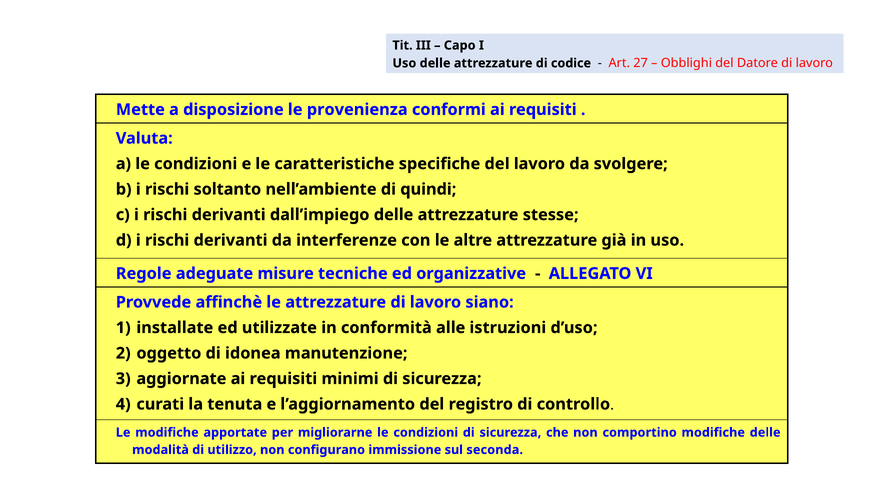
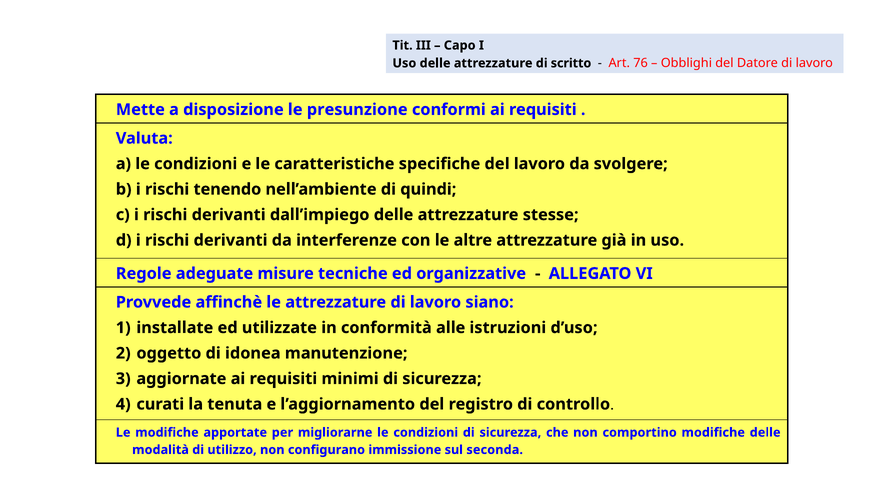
codice: codice -> scritto
27: 27 -> 76
provenienza: provenienza -> presunzione
soltanto: soltanto -> tenendo
